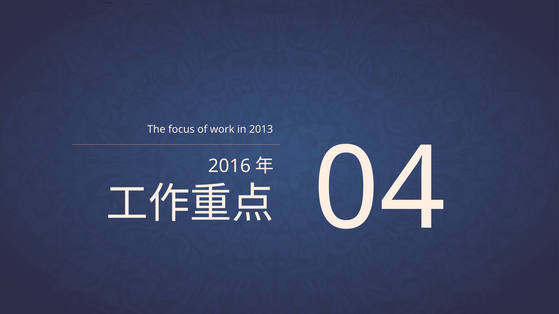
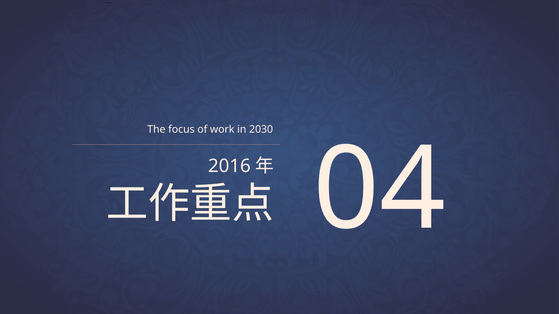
2013: 2013 -> 2030
